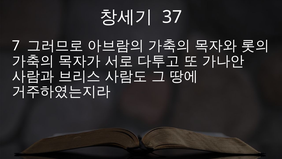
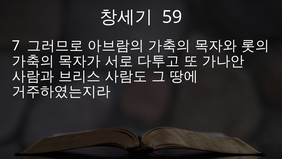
37: 37 -> 59
